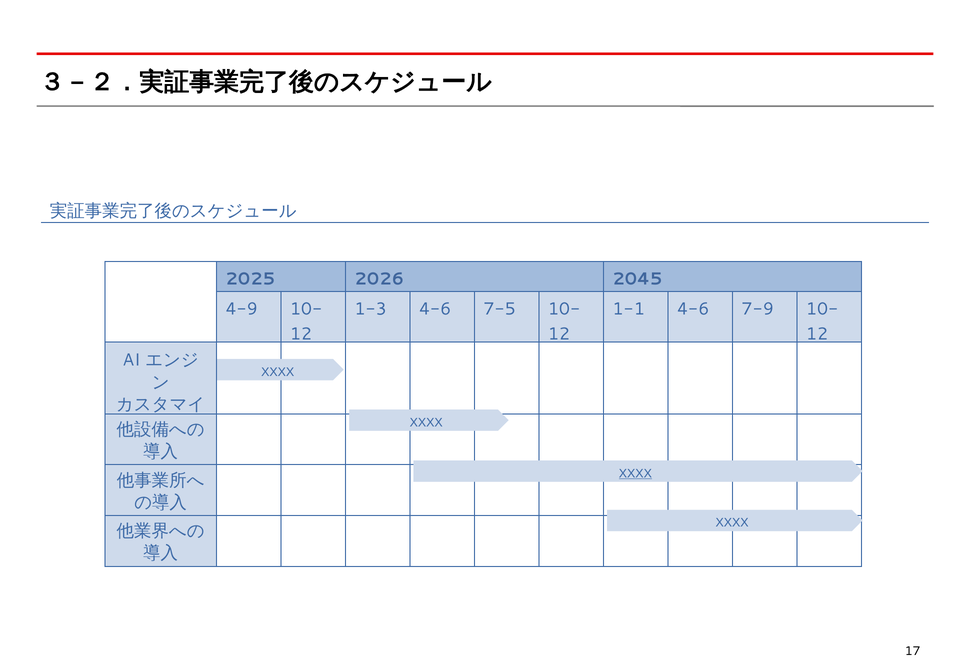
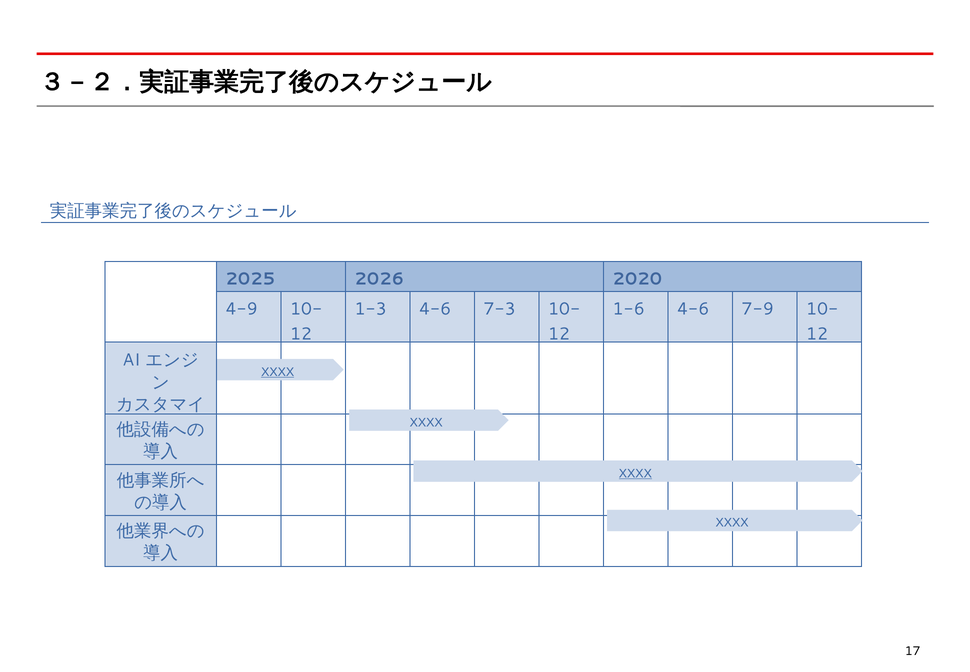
2045: 2045 -> 2020
7-5: 7-5 -> 7-3
1-1: 1-1 -> 1-6
XXXX at (278, 372) underline: none -> present
